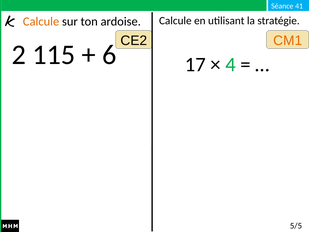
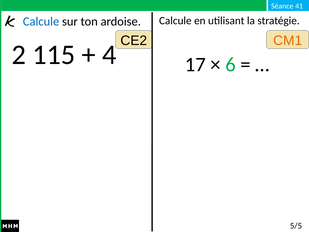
Calcule at (41, 21) colour: orange -> blue
6: 6 -> 4
4: 4 -> 6
